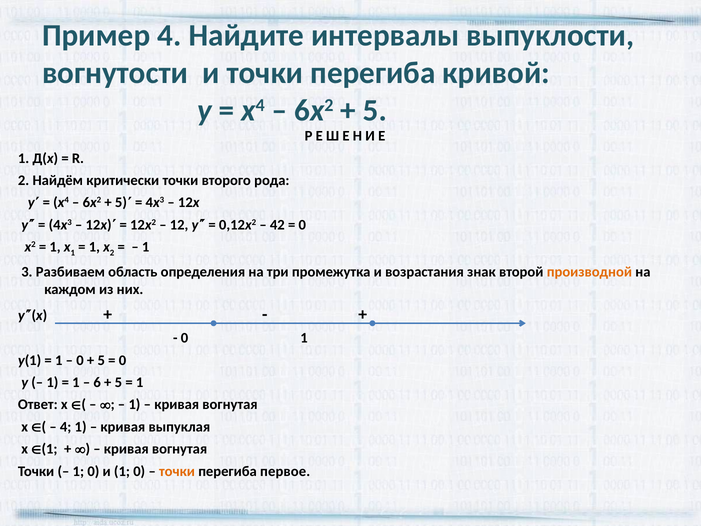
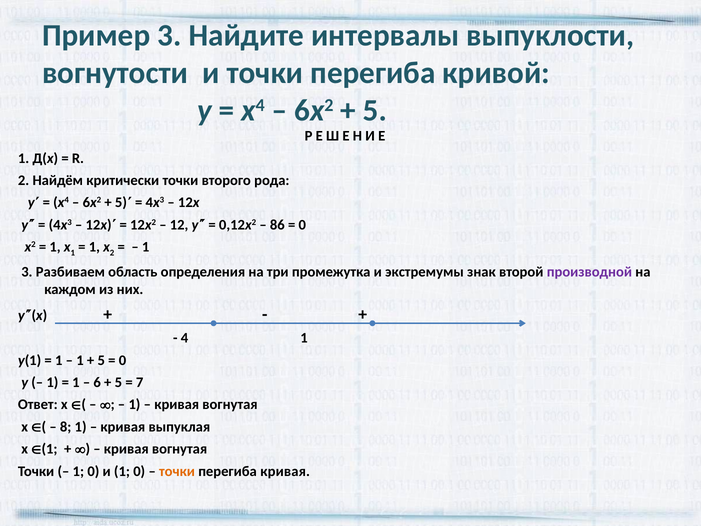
Пример 4: 4 -> 3
42: 42 -> 86
возрастания: возрастания -> экстремумы
производной colour: orange -> purple
0 at (185, 338): 0 -> 4
0 at (80, 360): 0 -> 1
1 at (140, 382): 1 -> 7
4 at (66, 427): 4 -> 8
перегиба первое: первое -> кривая
